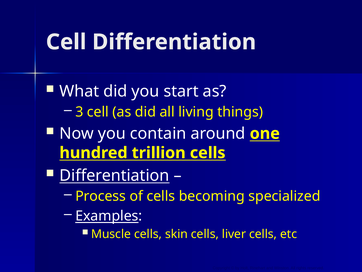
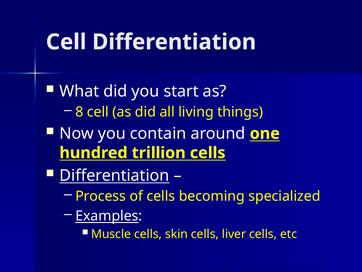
3: 3 -> 8
